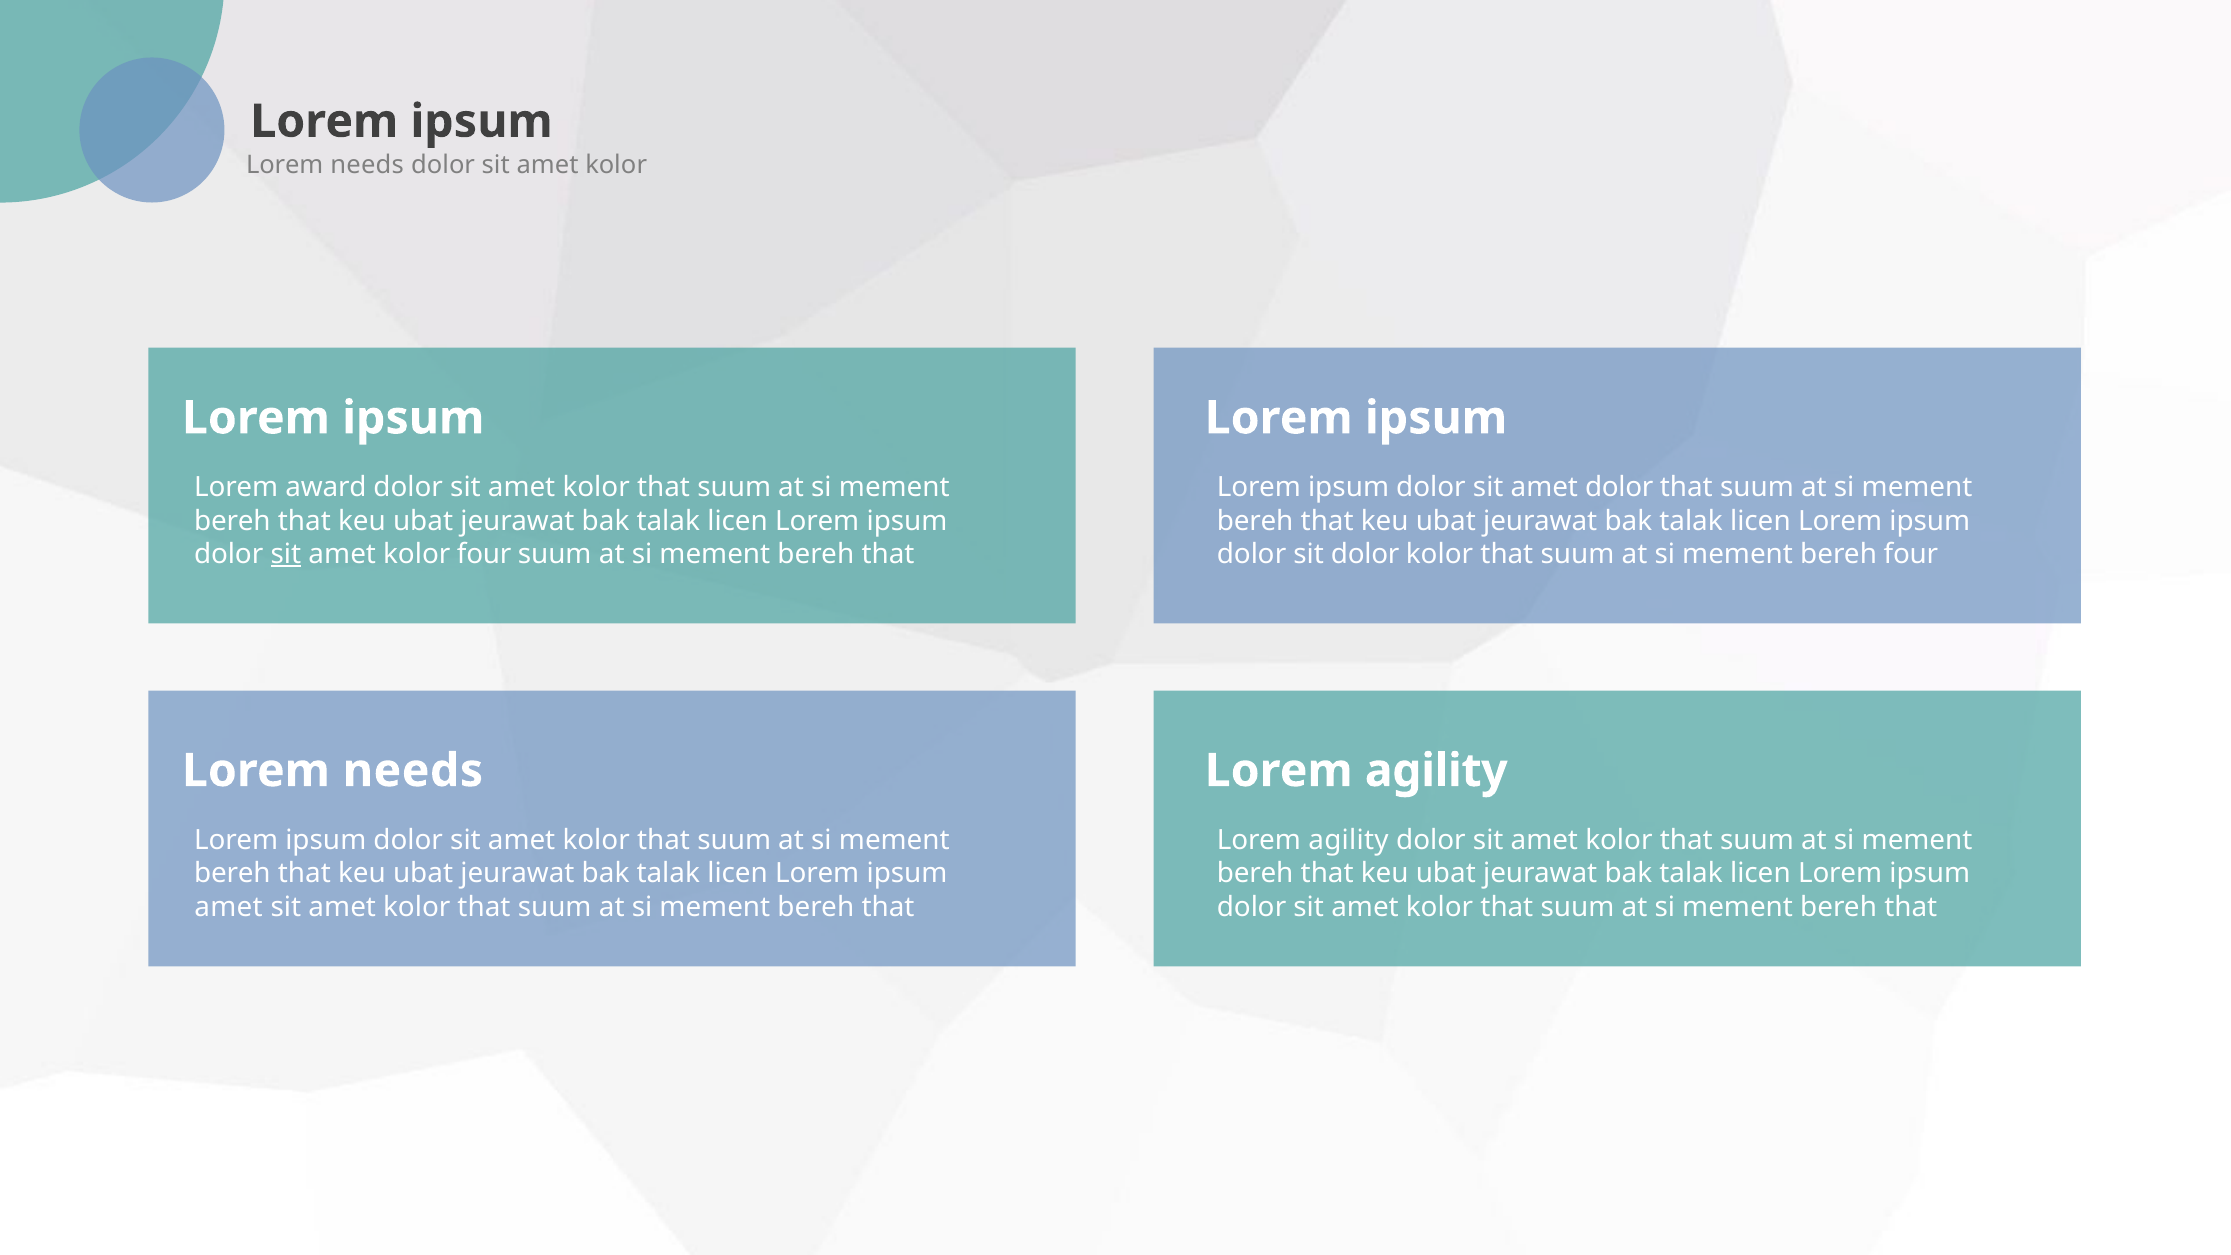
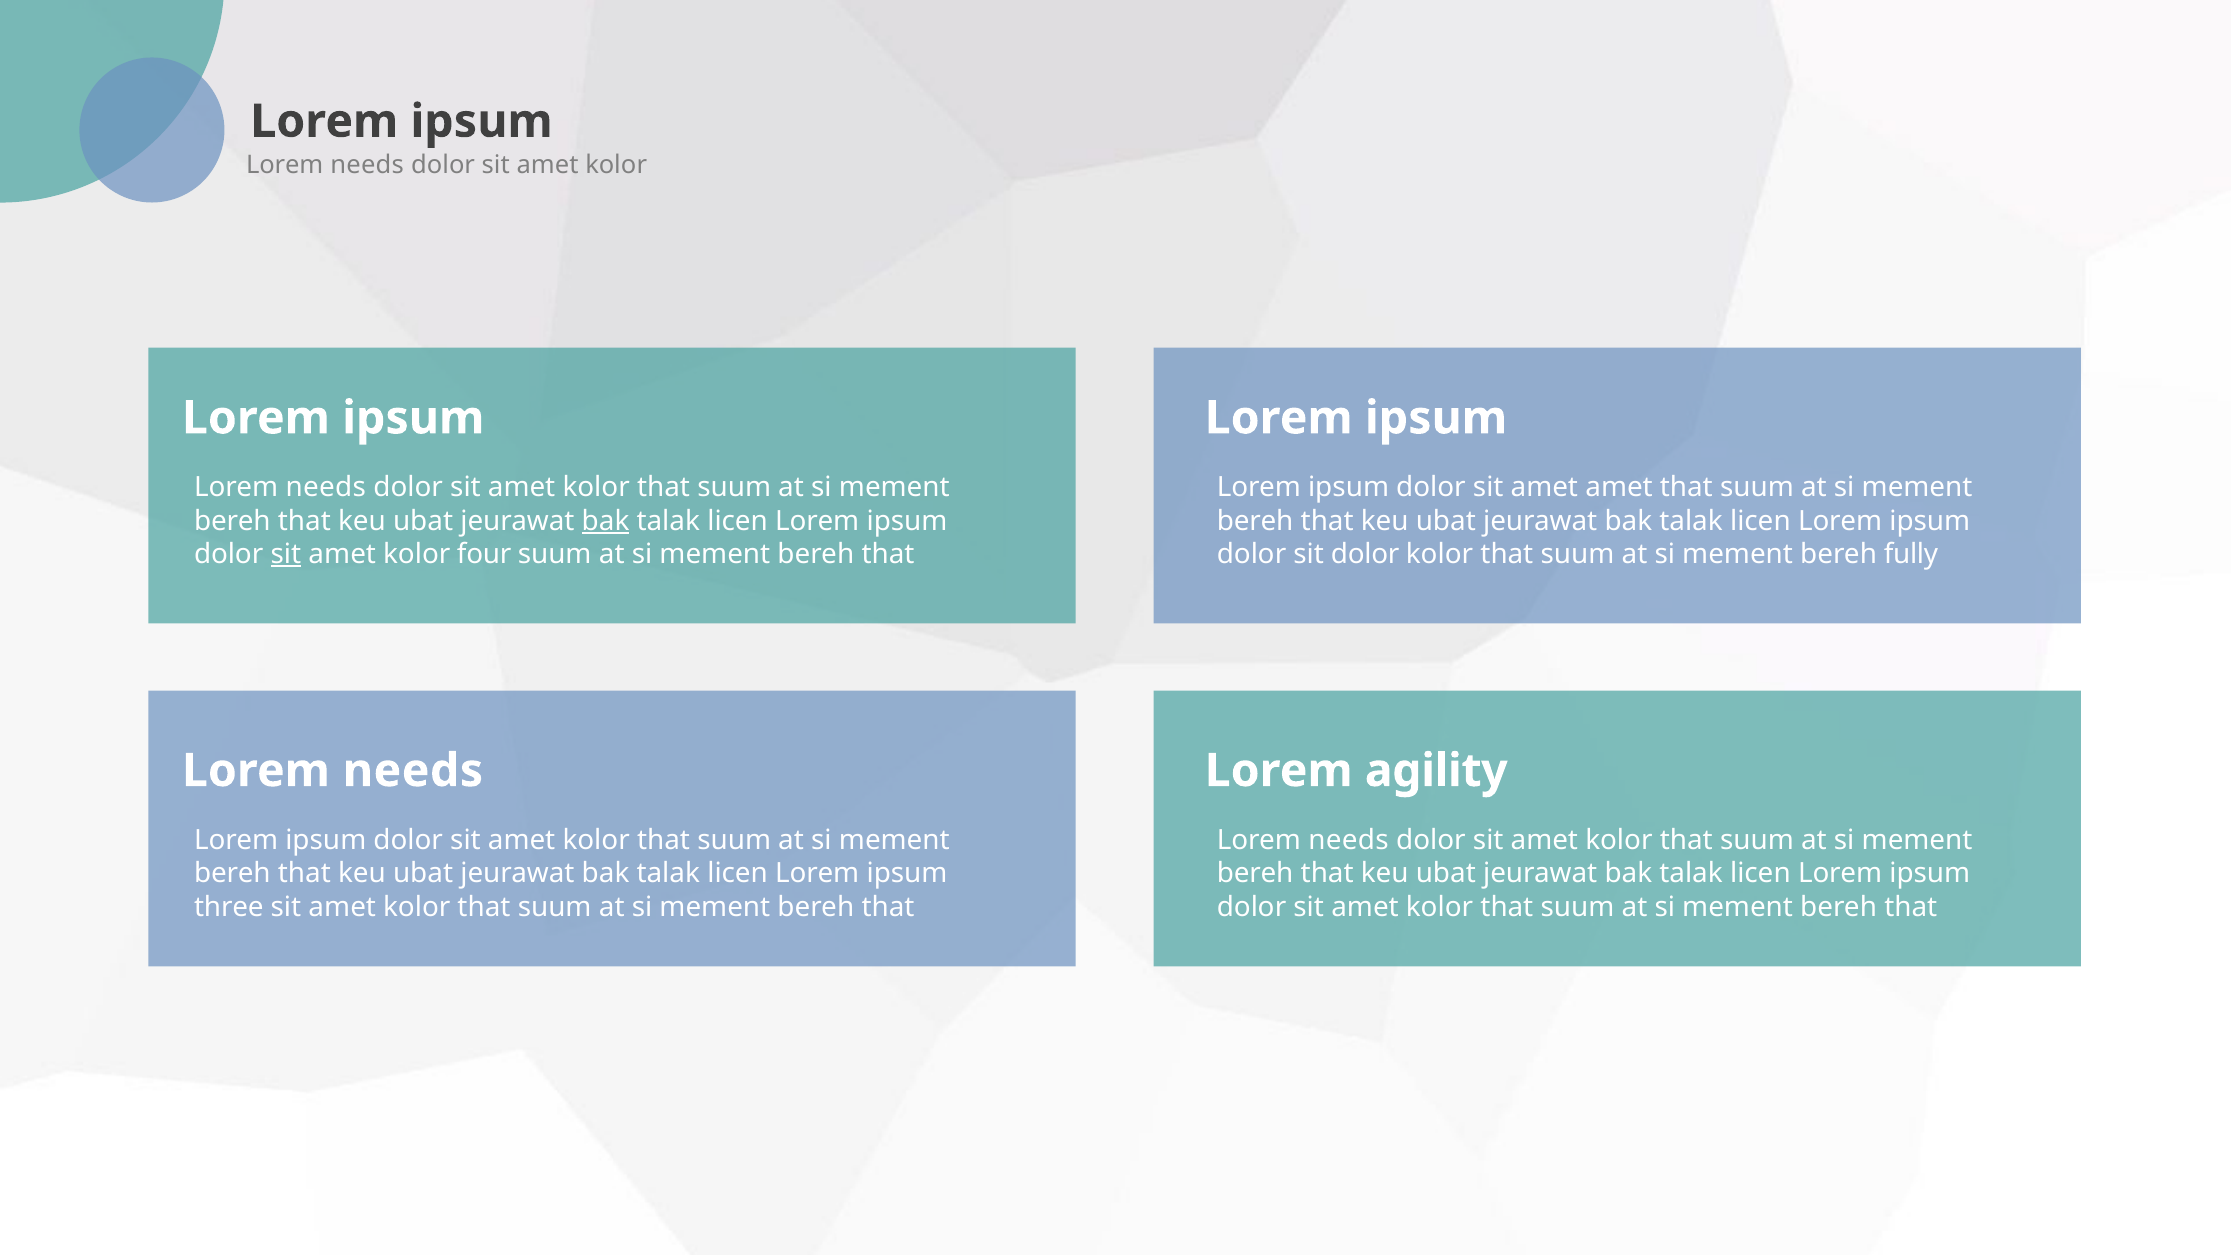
award at (326, 487): award -> needs
amet dolor: dolor -> amet
bak at (606, 521) underline: none -> present
bereh four: four -> fully
agility at (1349, 840): agility -> needs
amet at (229, 907): amet -> three
